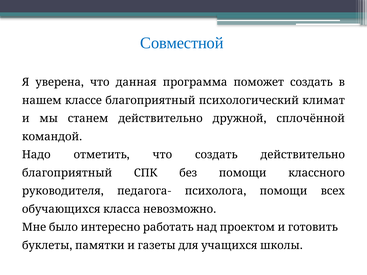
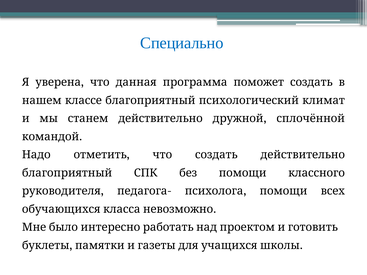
Совместной: Совместной -> Специально
